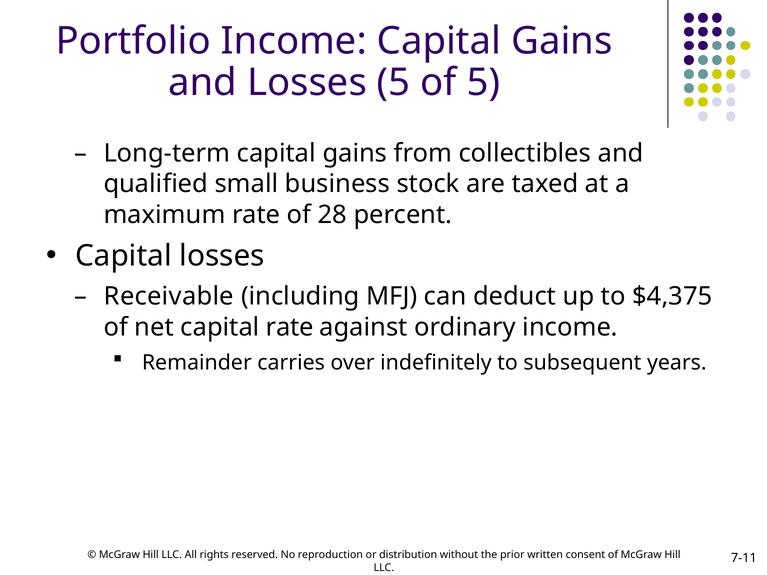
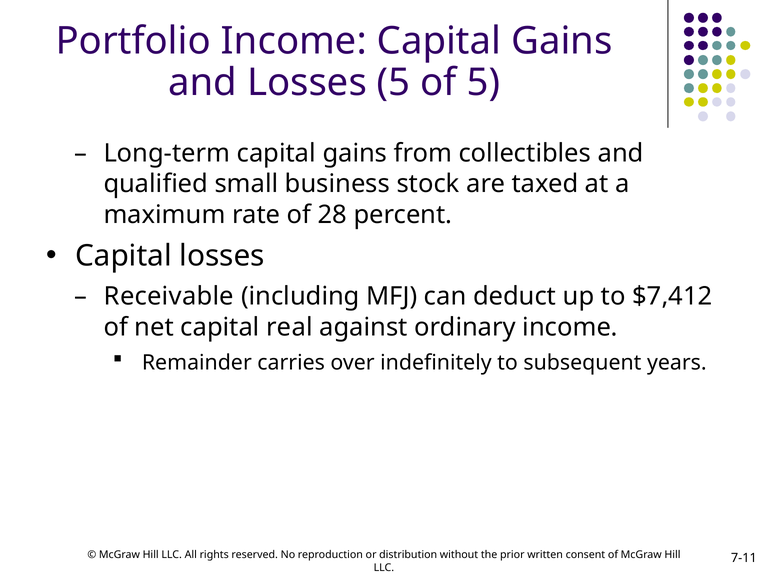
$4,375: $4,375 -> $7,412
capital rate: rate -> real
